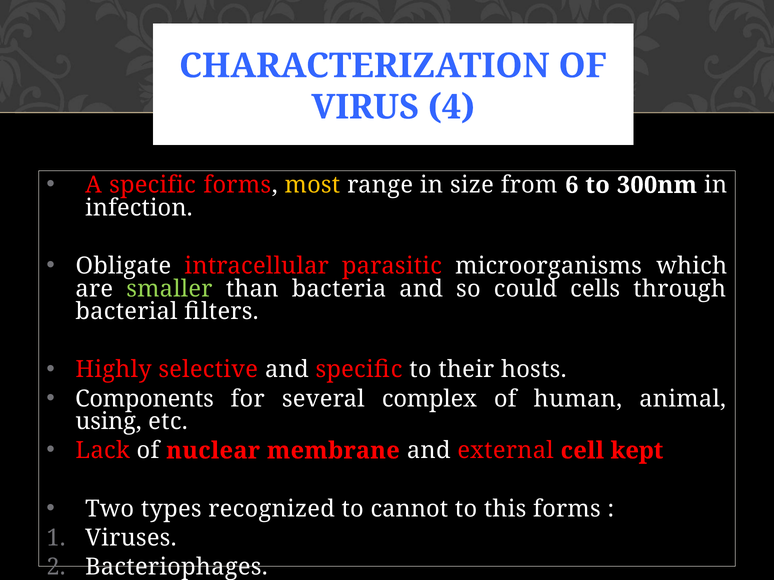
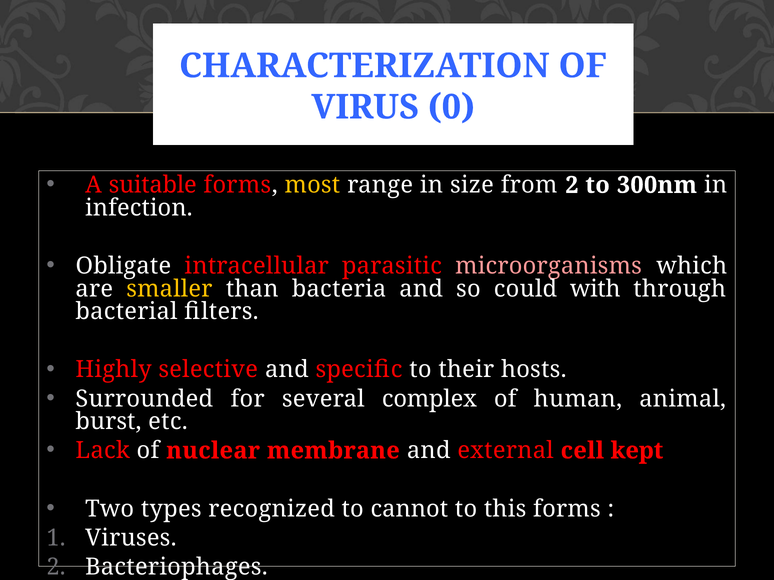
4: 4 -> 0
A specific: specific -> suitable
from 6: 6 -> 2
microorganisms colour: white -> pink
smaller colour: light green -> yellow
cells: cells -> with
Components: Components -> Surrounded
using: using -> burst
